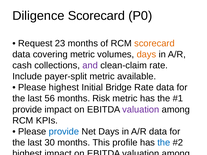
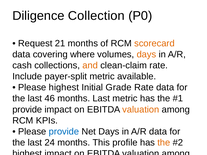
Diligence Scorecard: Scorecard -> Collection
23: 23 -> 21
covering metric: metric -> where
and colour: purple -> orange
Bridge: Bridge -> Grade
56: 56 -> 46
months Risk: Risk -> Last
valuation at (141, 110) colour: purple -> orange
30: 30 -> 24
the at (164, 143) colour: blue -> orange
